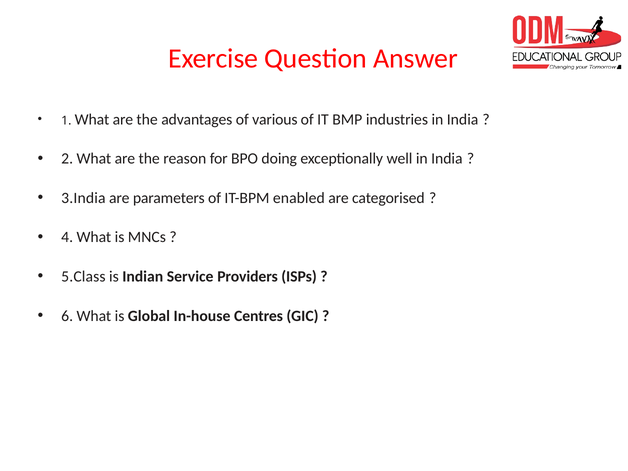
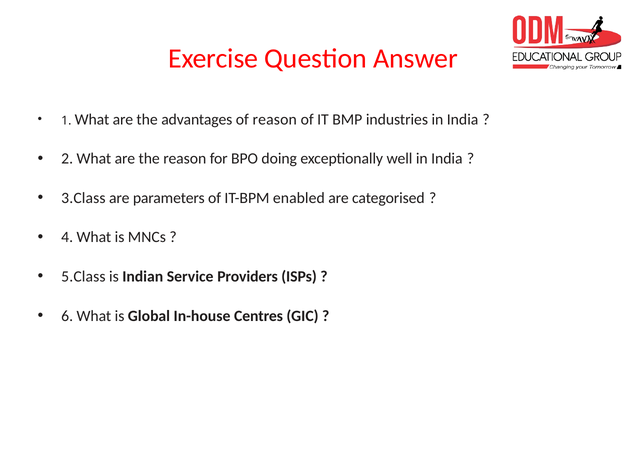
of various: various -> reason
3.India: 3.India -> 3.Class
